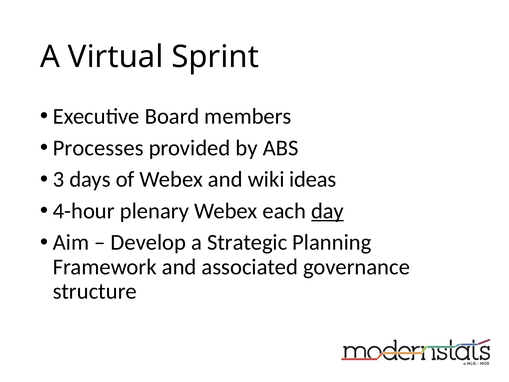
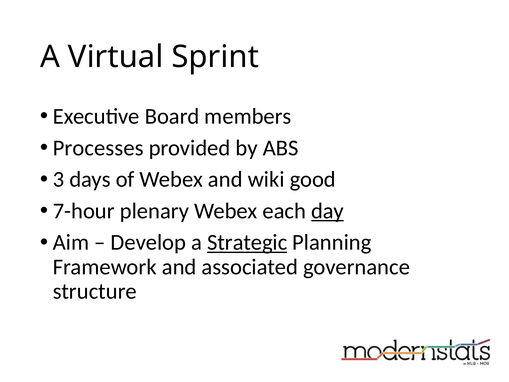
ideas: ideas -> good
4-hour: 4-hour -> 7-hour
Strategic underline: none -> present
